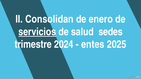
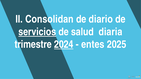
enero: enero -> diario
sedes: sedes -> diaria
2024 underline: none -> present
